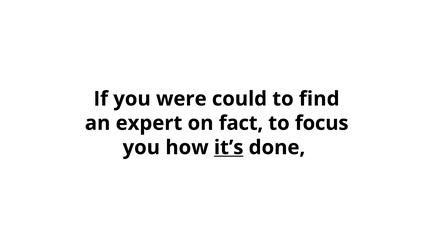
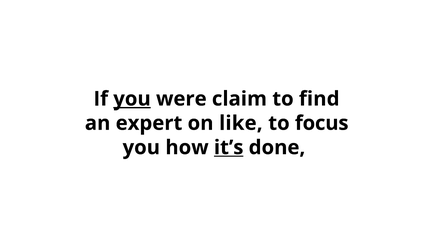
you at (132, 99) underline: none -> present
could: could -> claim
fact: fact -> like
